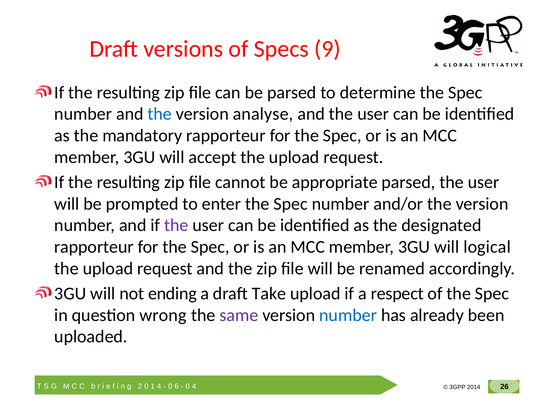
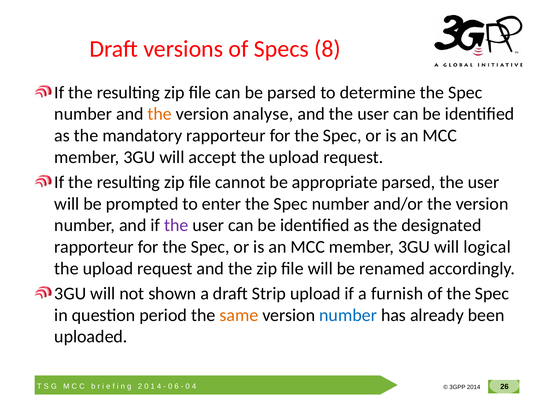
9: 9 -> 8
the at (160, 114) colour: blue -> orange
ending: ending -> shown
Take: Take -> Strip
respect: respect -> furnish
wrong: wrong -> period
same colour: purple -> orange
